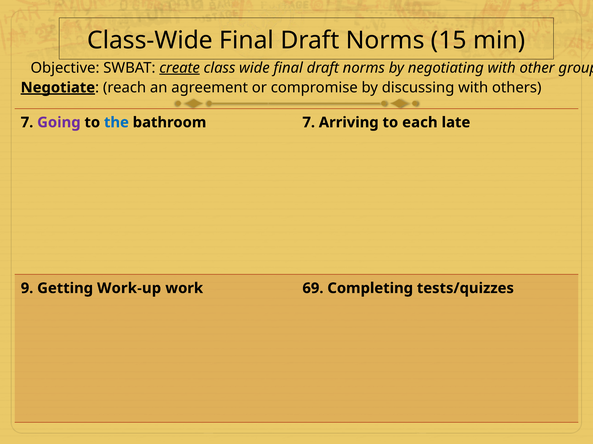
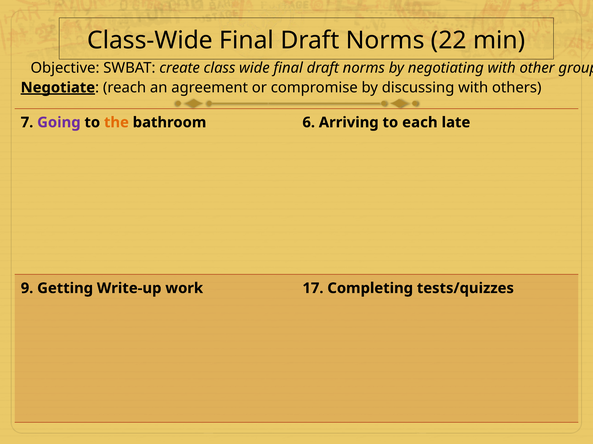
15: 15 -> 22
create underline: present -> none
the colour: blue -> orange
bathroom 7: 7 -> 6
Work-up: Work-up -> Write-up
69: 69 -> 17
